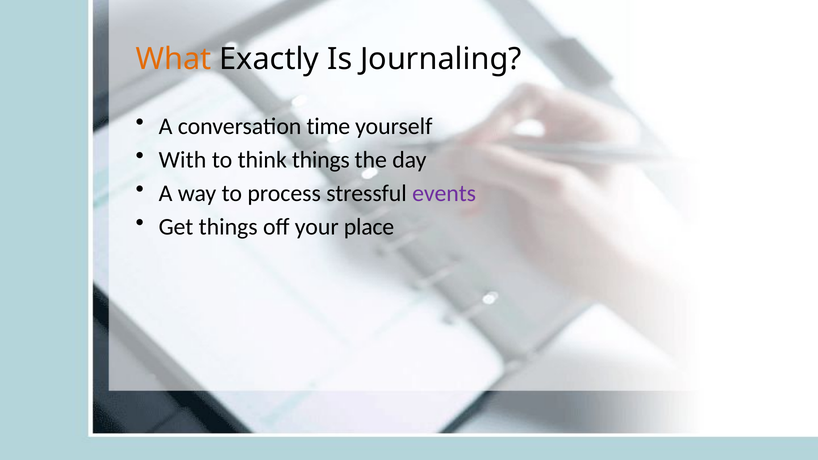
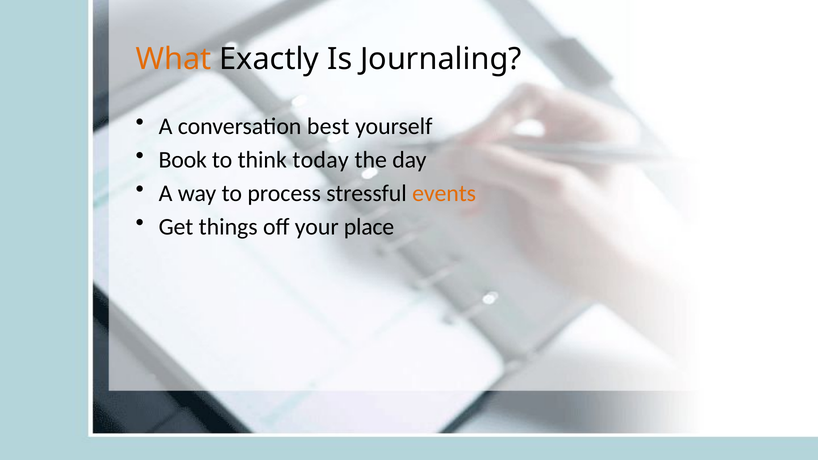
time: time -> best
With: With -> Book
think things: things -> today
events colour: purple -> orange
